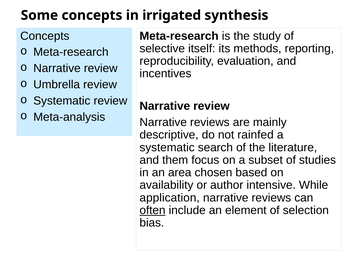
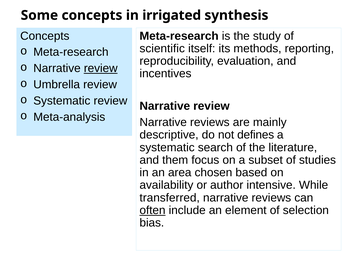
selective: selective -> scientific
review at (101, 68) underline: none -> present
rainfed: rainfed -> defines
application: application -> transferred
